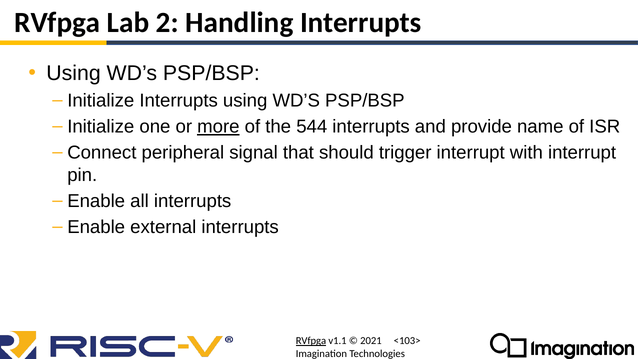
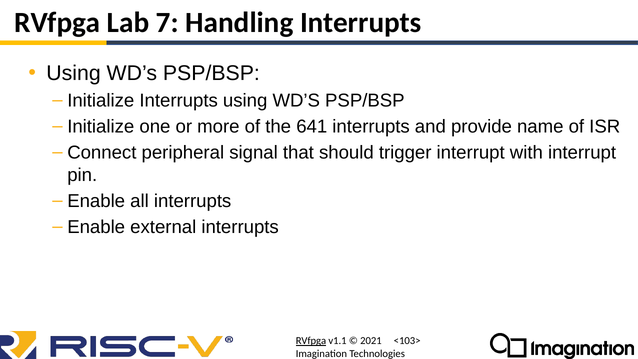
2: 2 -> 7
more underline: present -> none
544: 544 -> 641
